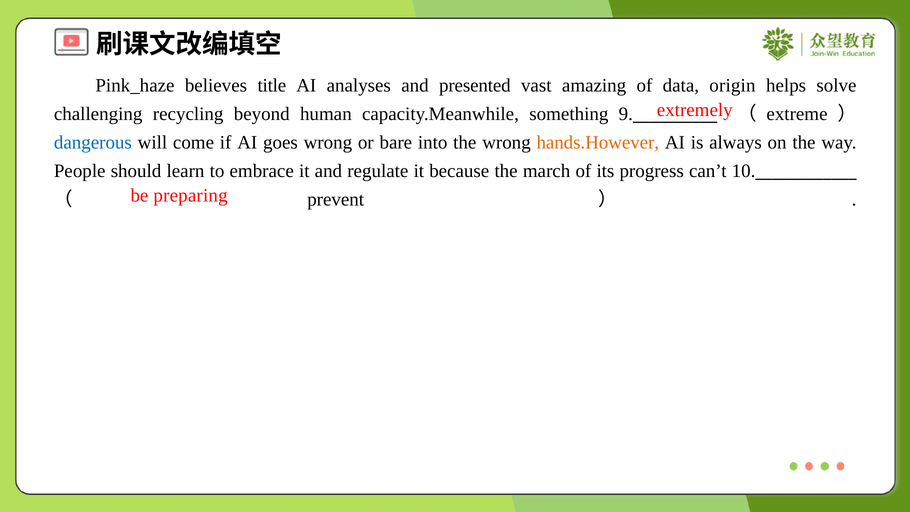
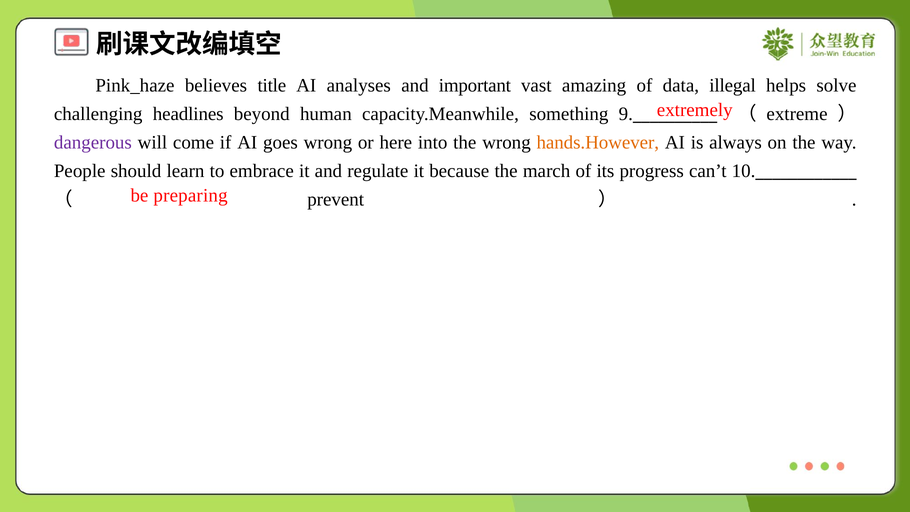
presented: presented -> important
origin: origin -> illegal
recycling: recycling -> headlines
dangerous colour: blue -> purple
bare: bare -> here
